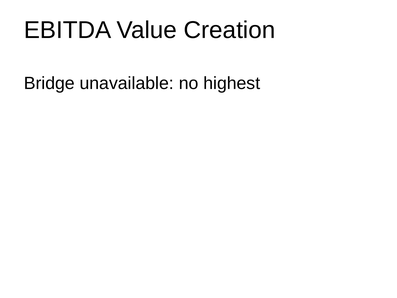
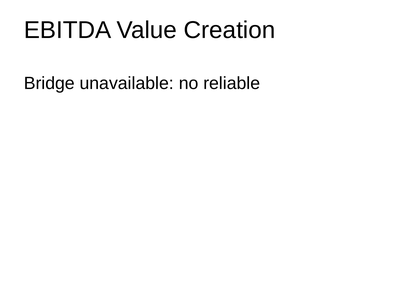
highest: highest -> reliable
